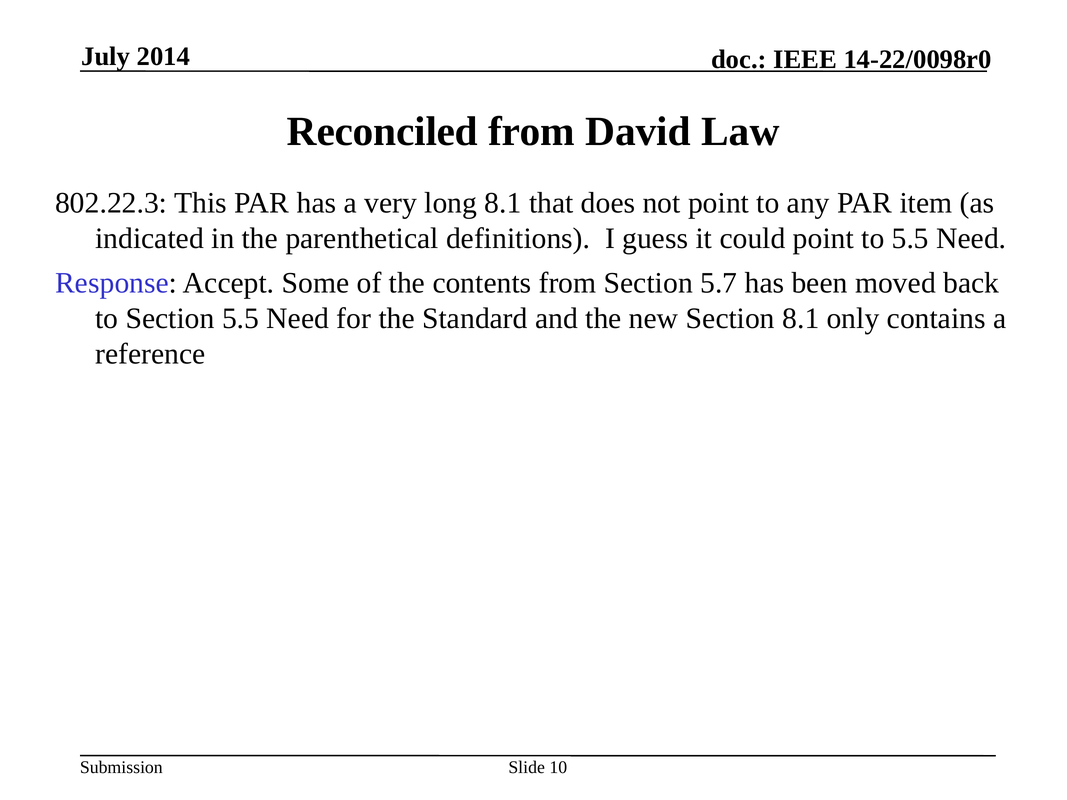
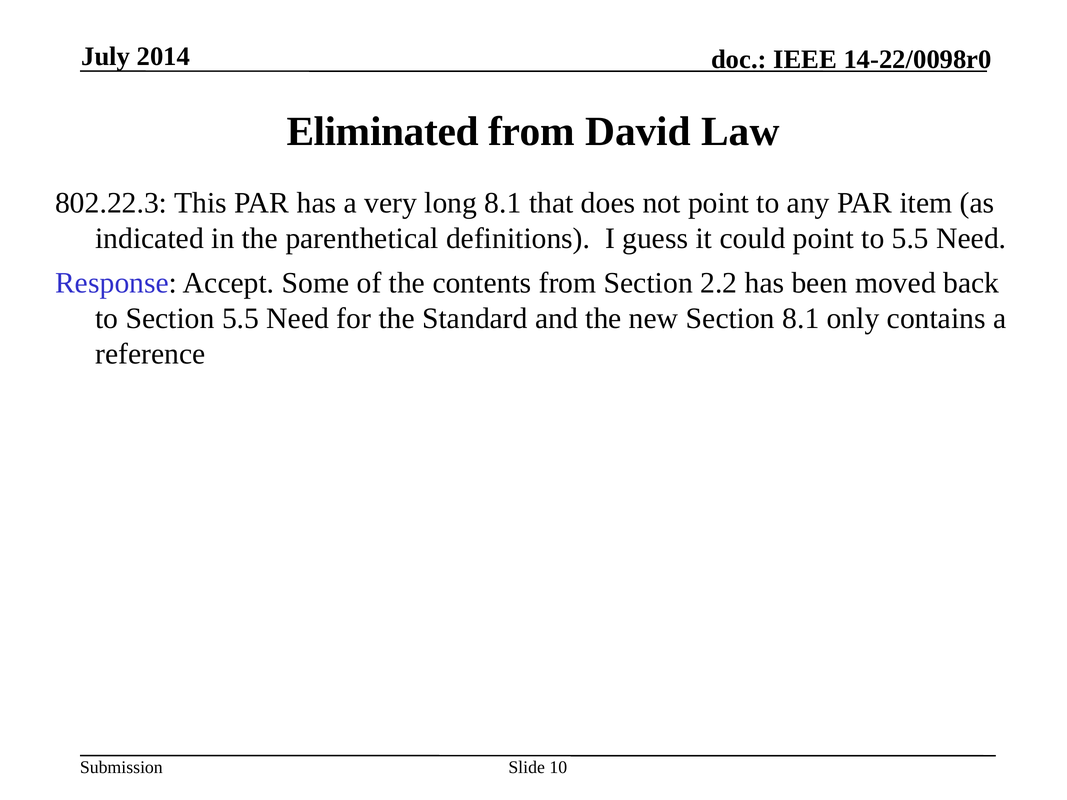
Reconciled: Reconciled -> Eliminated
5.7: 5.7 -> 2.2
